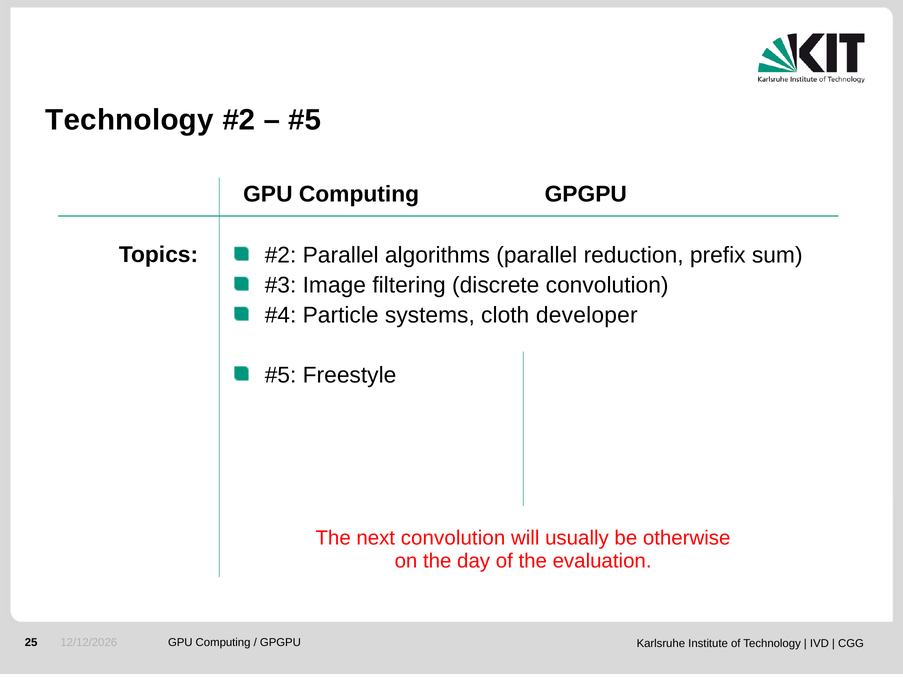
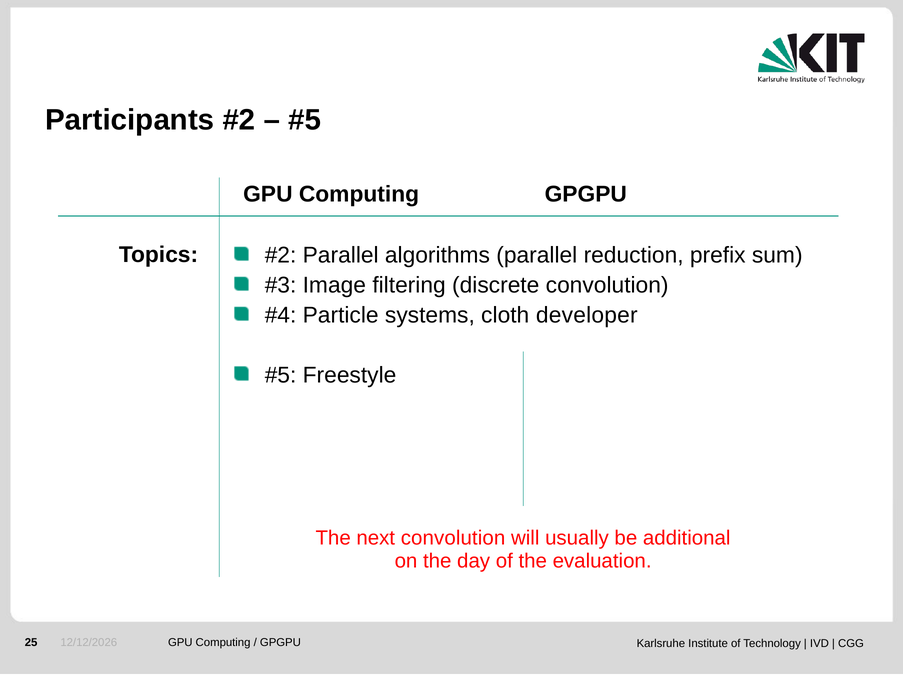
Technology at (130, 120): Technology -> Participants
otherwise: otherwise -> additional
